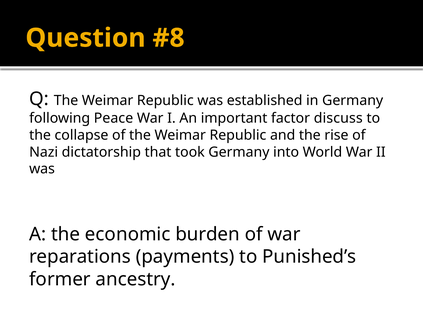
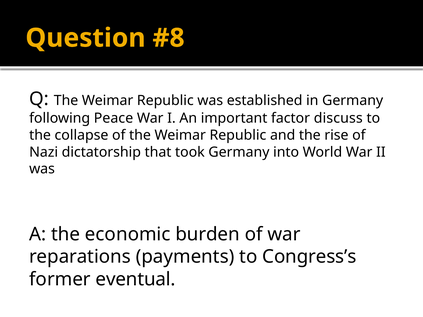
Punished’s: Punished’s -> Congress’s
ancestry: ancestry -> eventual
